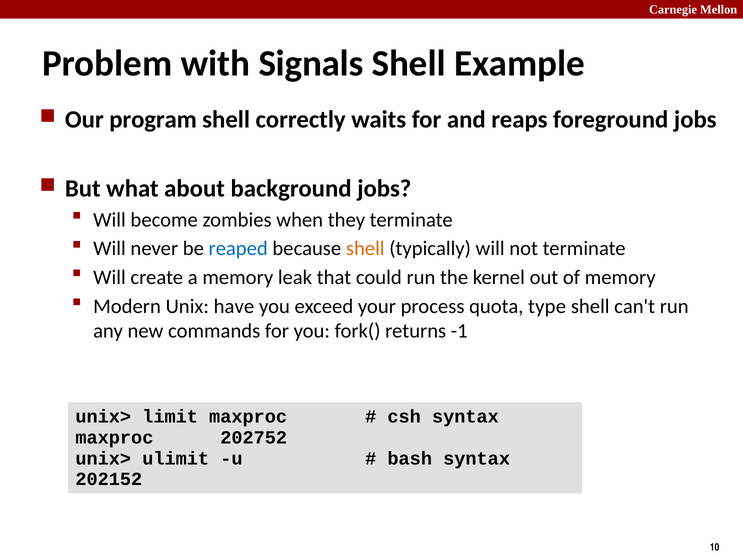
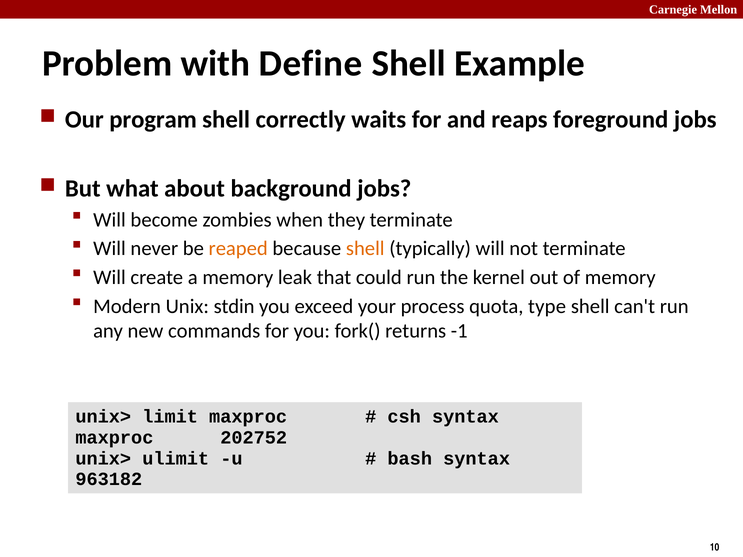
Signals: Signals -> Define
reaped colour: blue -> orange
have: have -> stdin
202152: 202152 -> 963182
